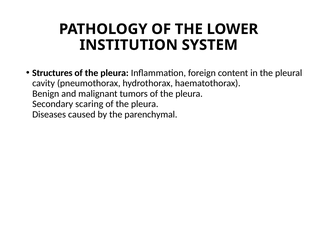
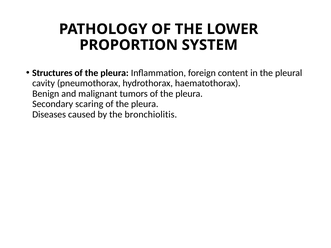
INSTITUTION: INSTITUTION -> PROPORTION
parenchymal: parenchymal -> bronchiolitis
